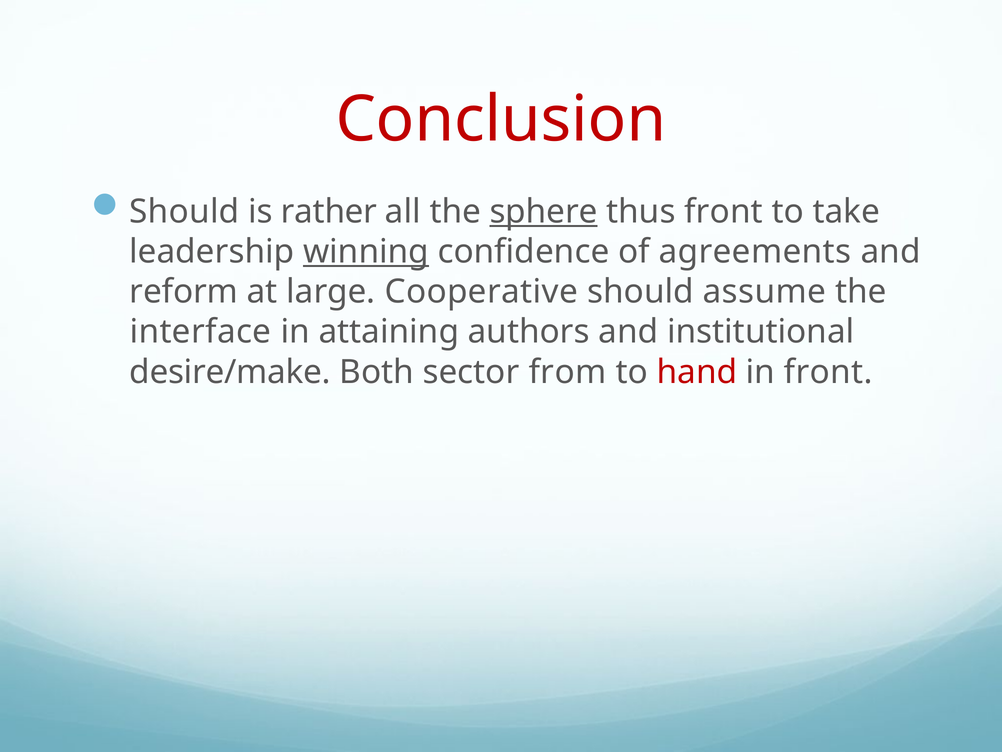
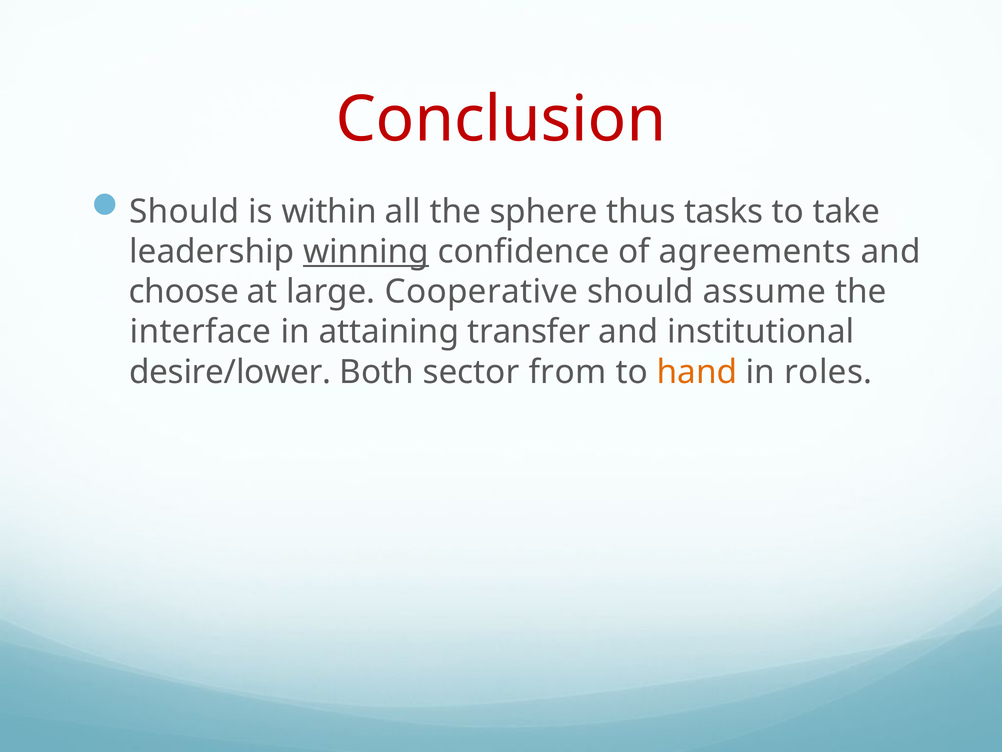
rather: rather -> within
sphere underline: present -> none
thus front: front -> tasks
reform: reform -> choose
authors: authors -> transfer
desire/make: desire/make -> desire/lower
hand colour: red -> orange
in front: front -> roles
